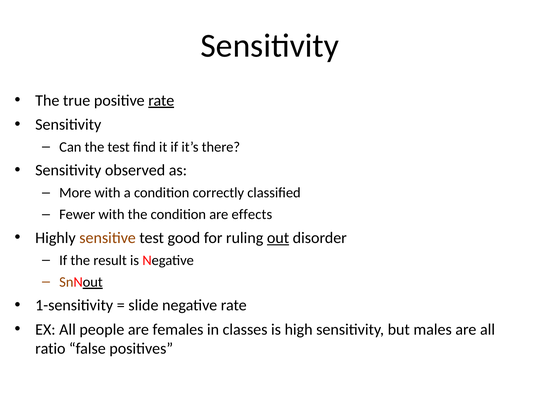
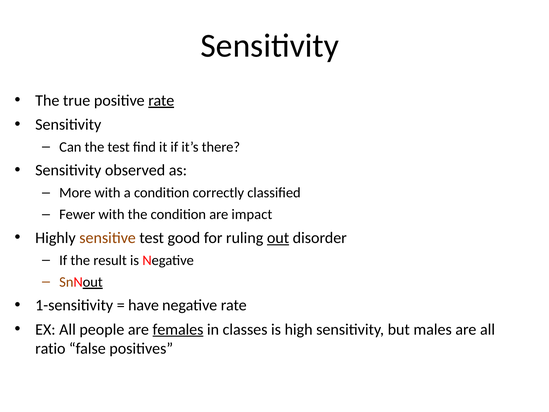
effects: effects -> impact
slide: slide -> have
females underline: none -> present
